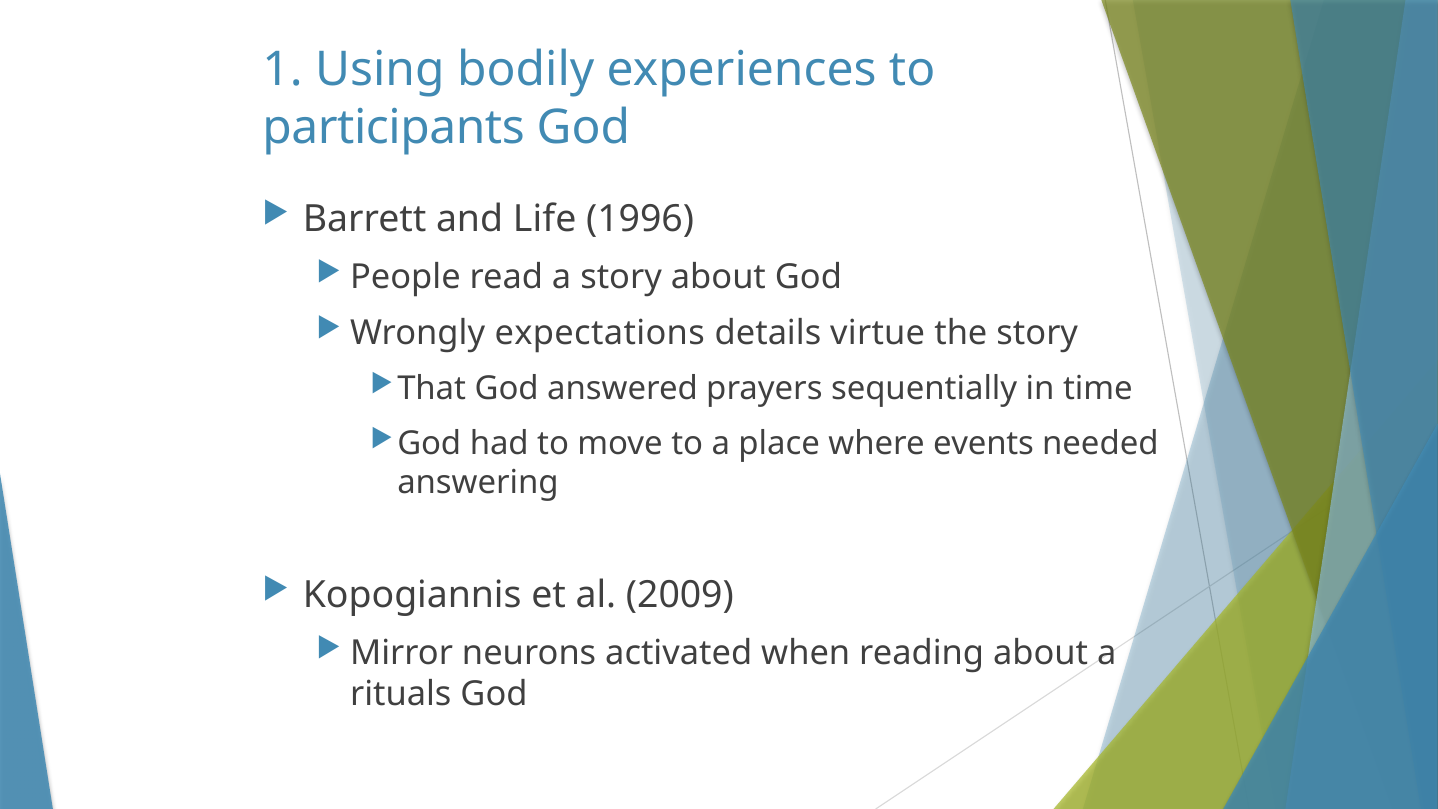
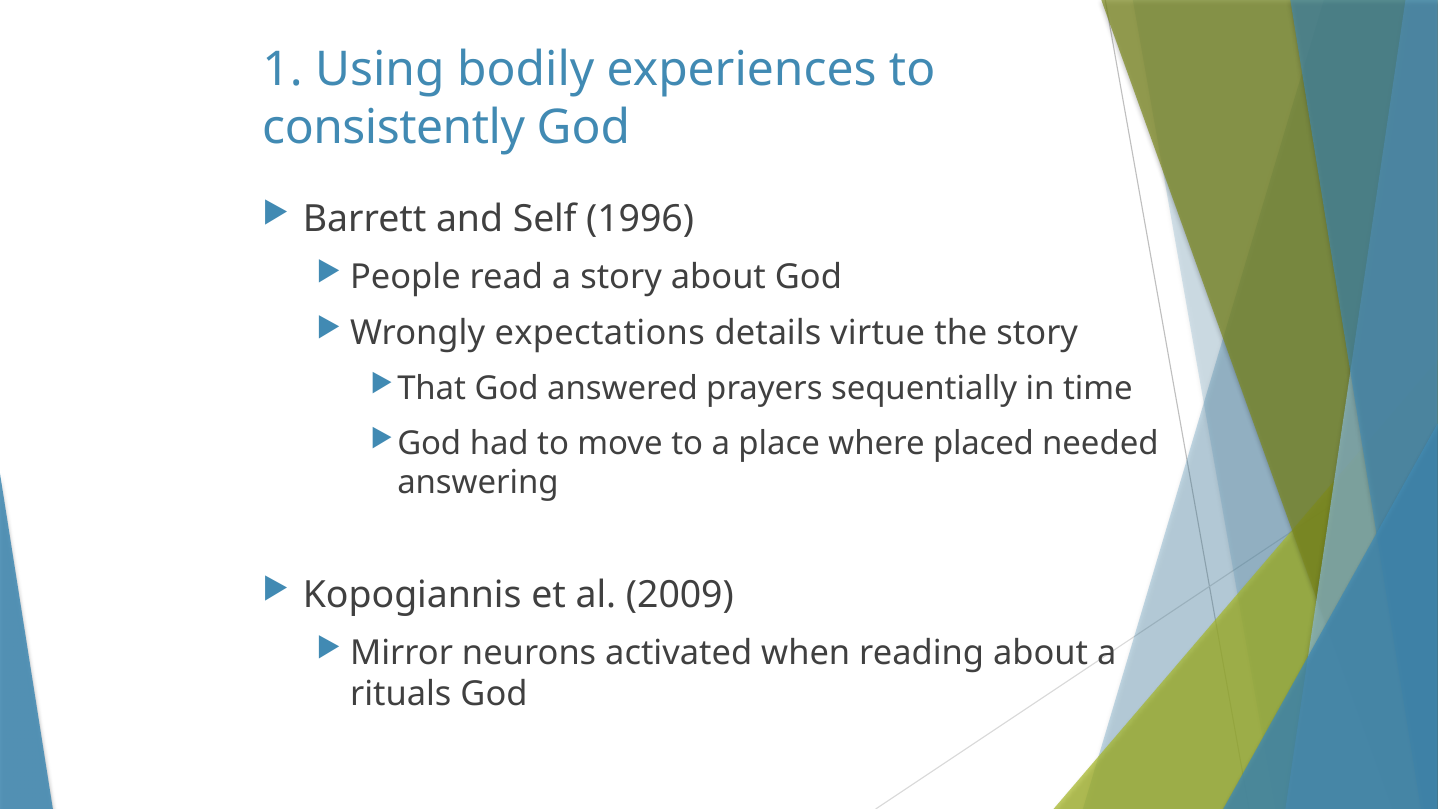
participants: participants -> consistently
Life: Life -> Self
events: events -> placed
